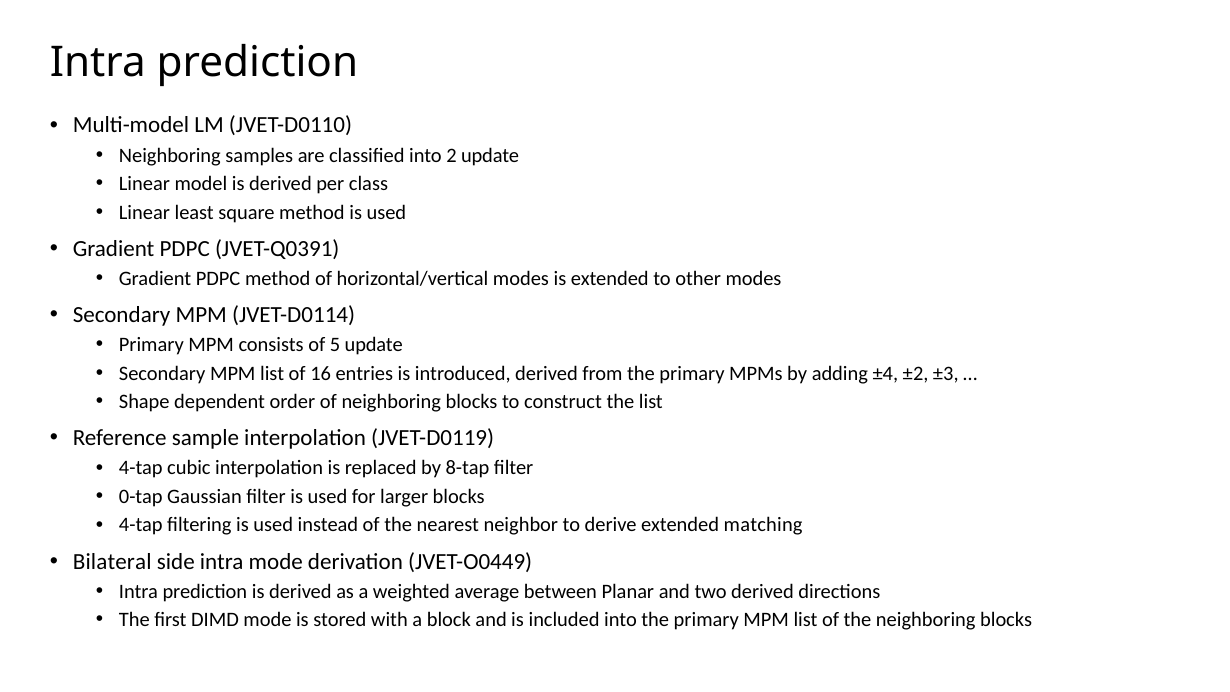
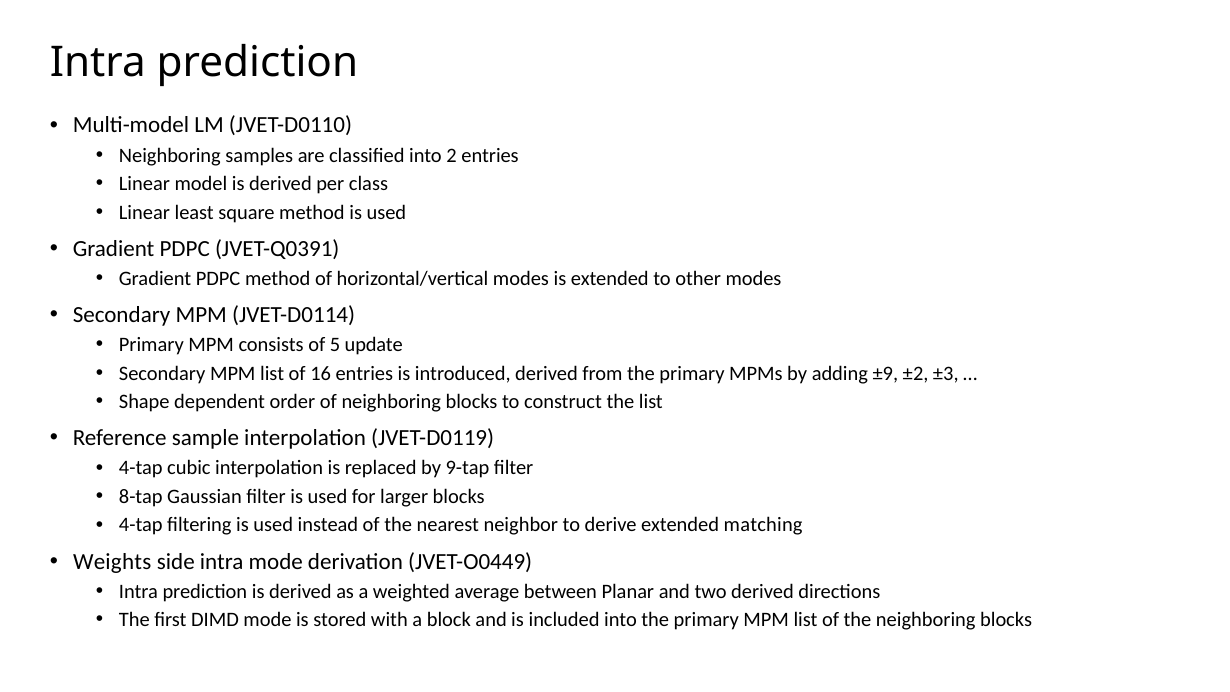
2 update: update -> entries
±4: ±4 -> ±9
8-tap: 8-tap -> 9-tap
0-tap: 0-tap -> 8-tap
Bilateral: Bilateral -> Weights
